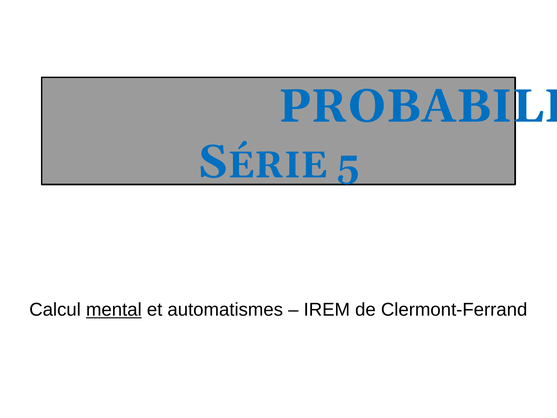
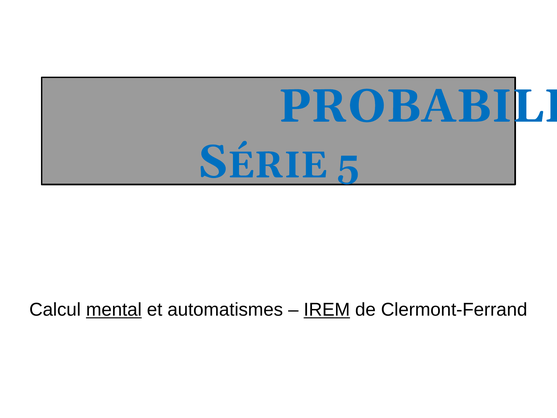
IREM underline: none -> present
